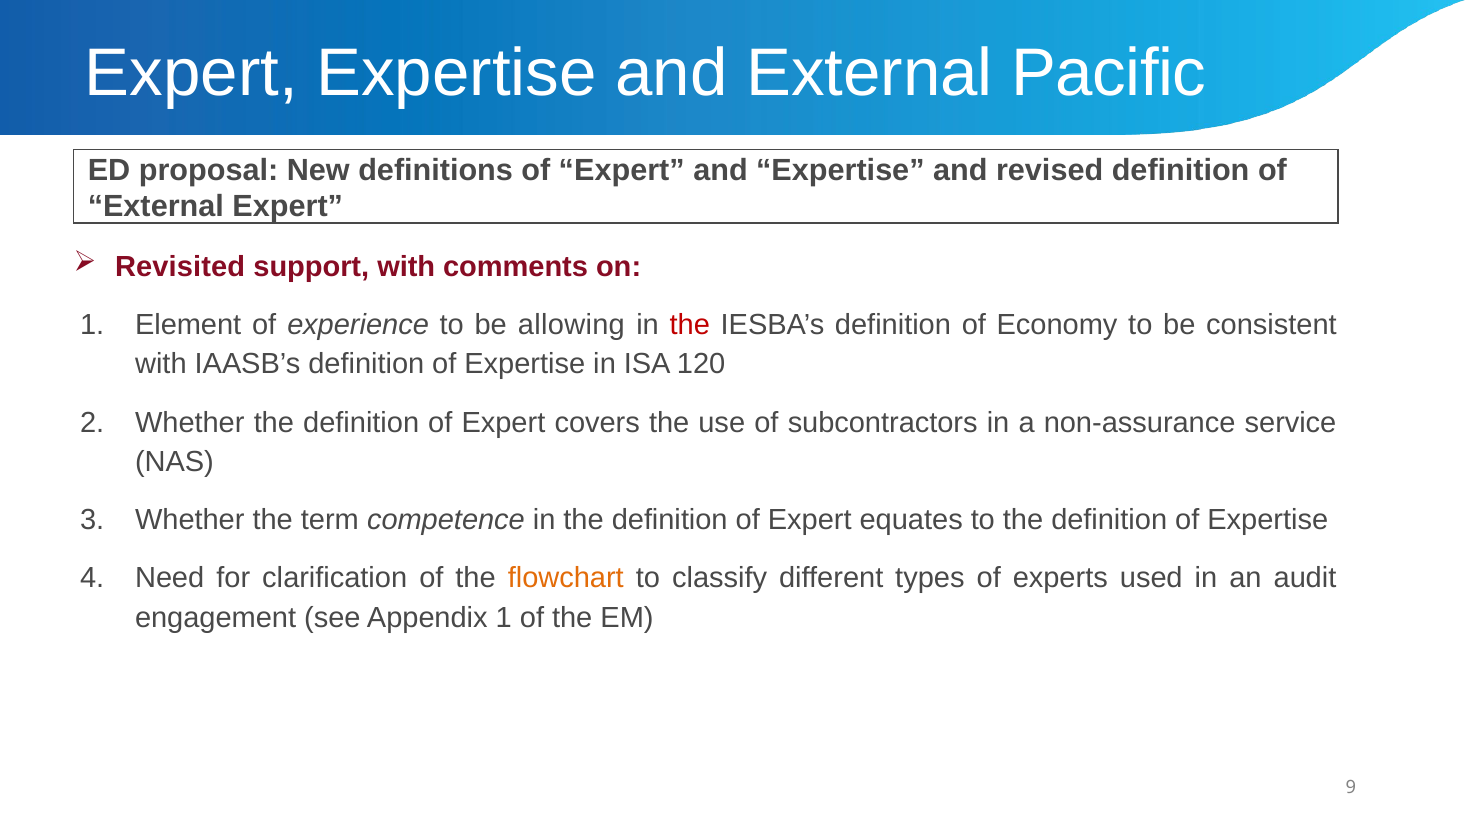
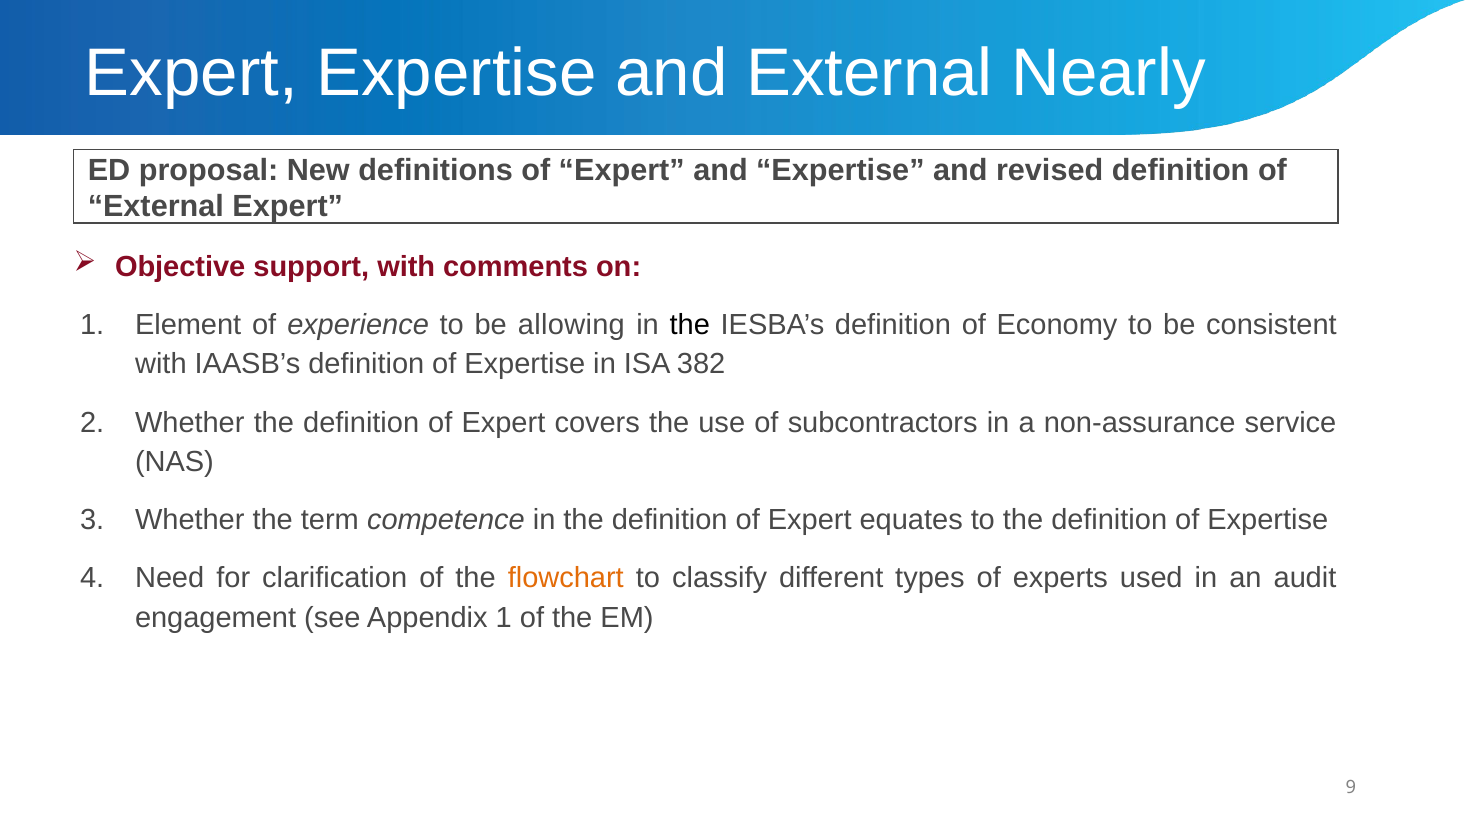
Pacific: Pacific -> Nearly
Revisited: Revisited -> Objective
the at (690, 325) colour: red -> black
120: 120 -> 382
